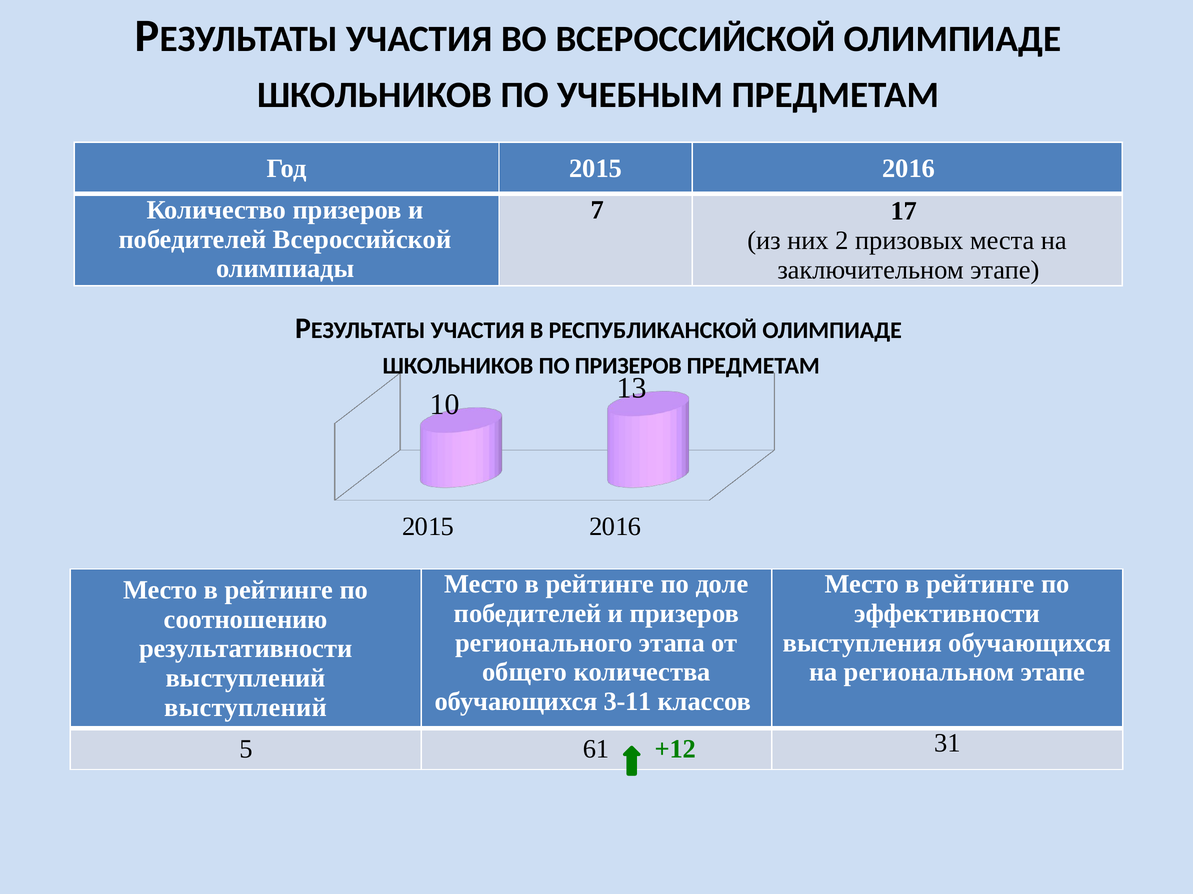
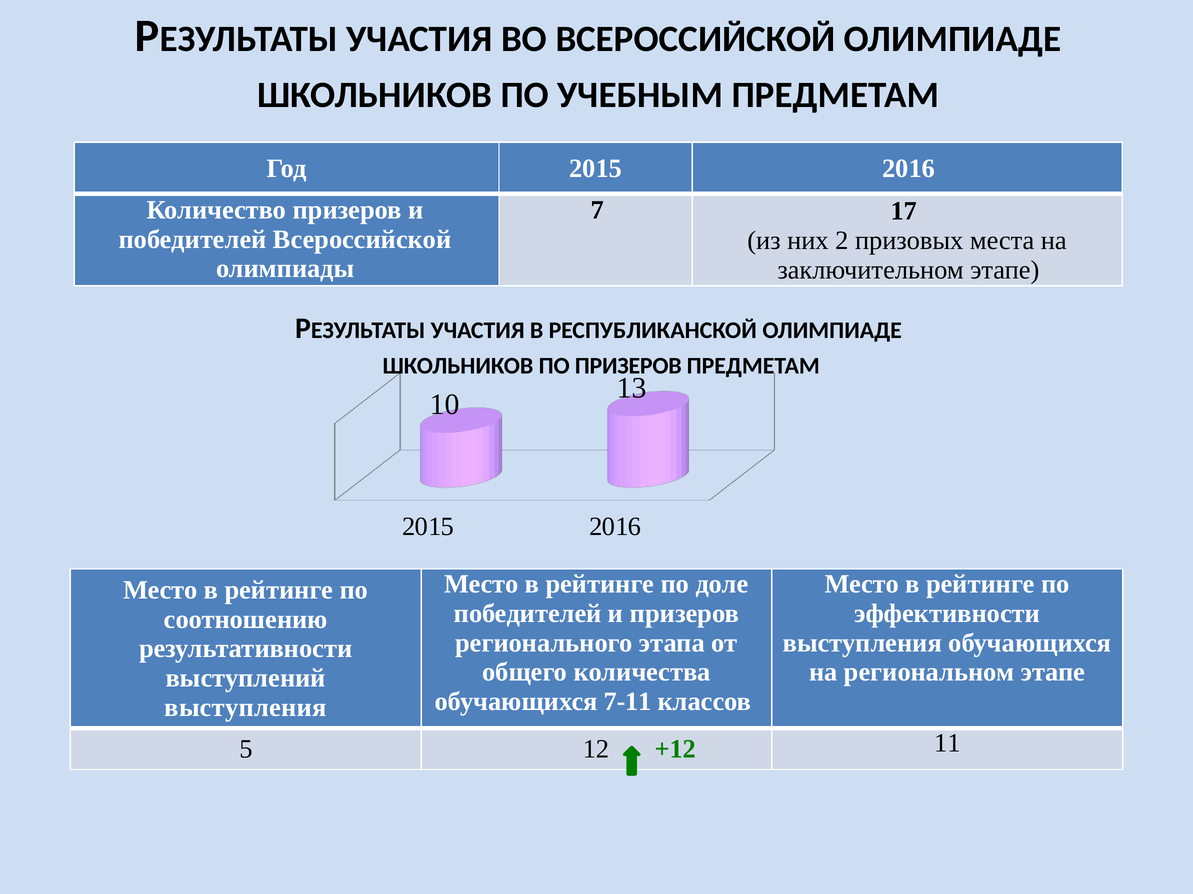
3-11: 3-11 -> 7-11
выступлений at (246, 708): выступлений -> выступления
61: 61 -> 12
31: 31 -> 11
